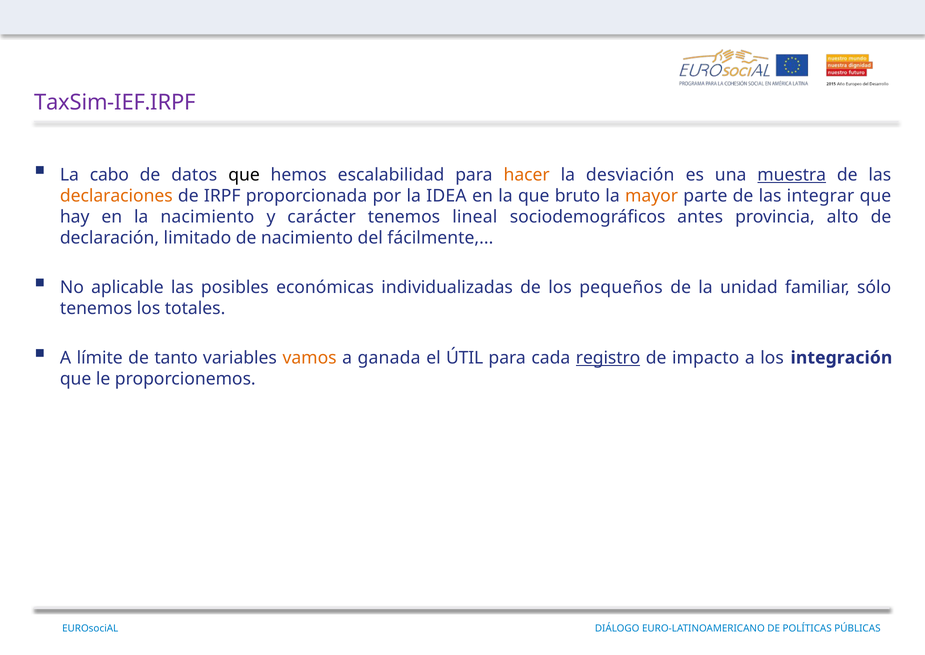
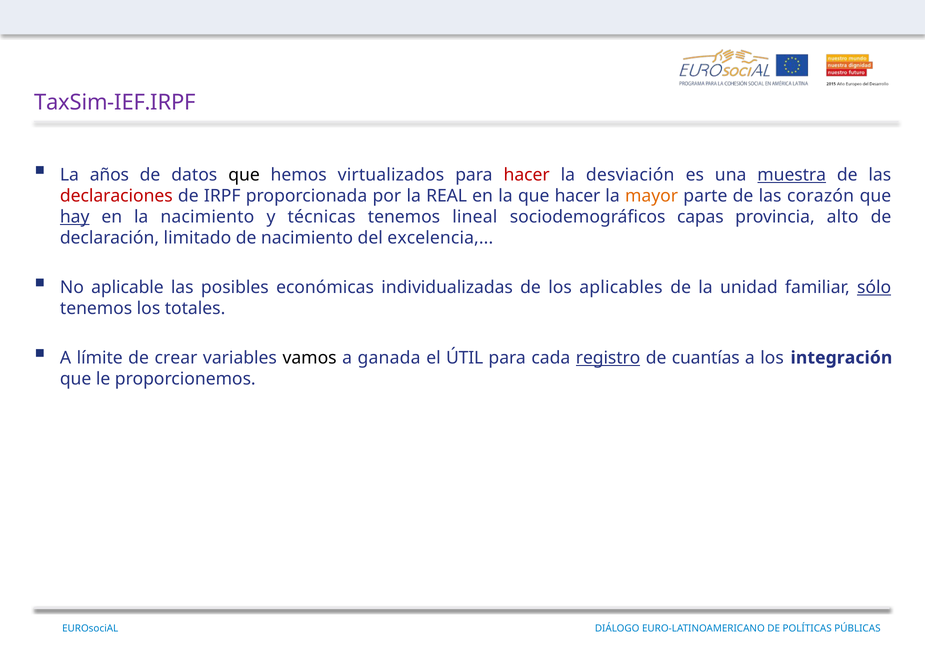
cabo: cabo -> años
escalabilidad: escalabilidad -> virtualizados
hacer at (527, 175) colour: orange -> red
declaraciones colour: orange -> red
IDEA: IDEA -> REAL
que bruto: bruto -> hacer
integrar: integrar -> corazón
hay underline: none -> present
carácter: carácter -> técnicas
antes: antes -> capas
fácilmente: fácilmente -> excelencia
pequeños: pequeños -> aplicables
sólo underline: none -> present
tanto: tanto -> crear
vamos colour: orange -> black
impacto: impacto -> cuantías
